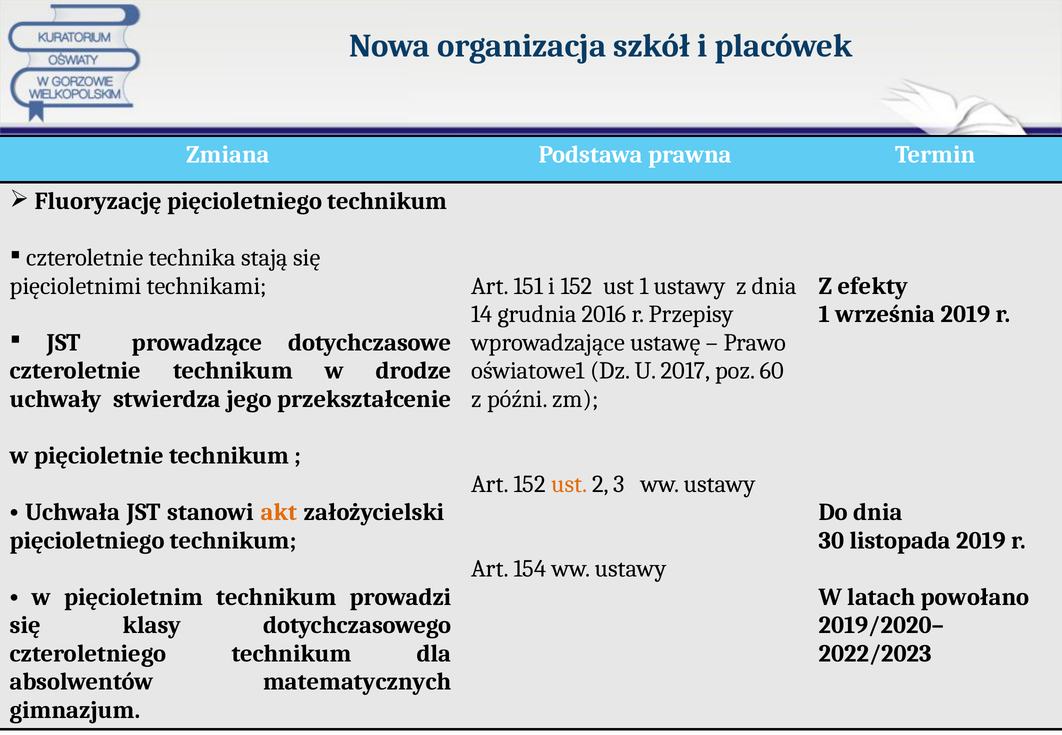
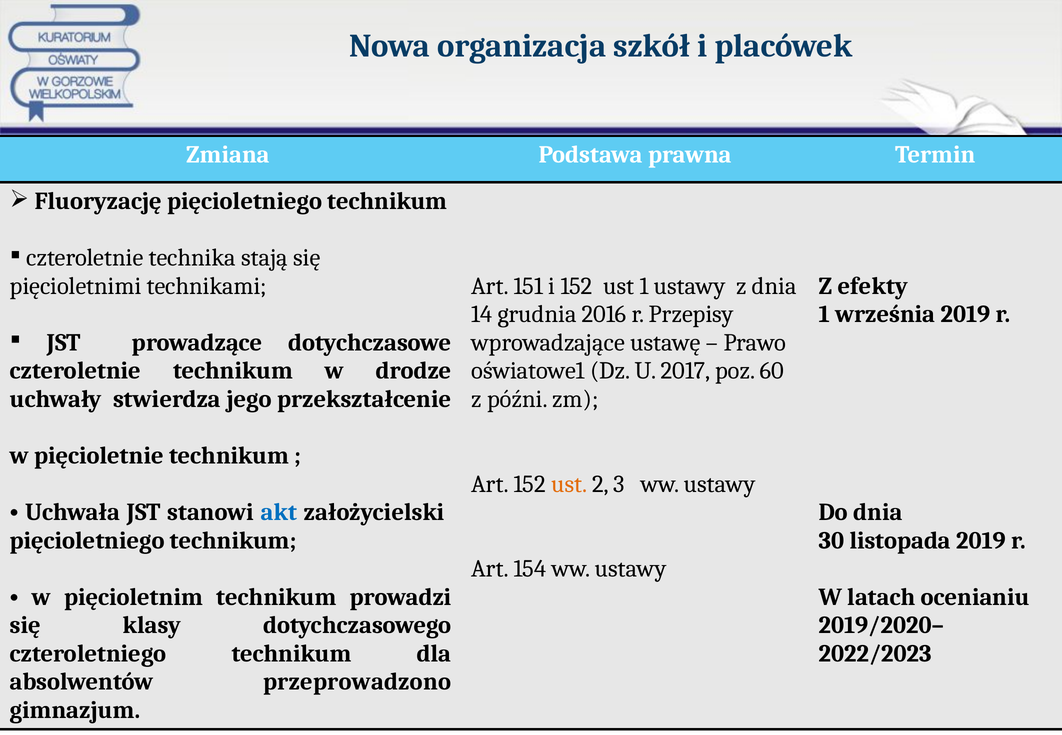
akt colour: orange -> blue
powołano: powołano -> ocenianiu
matematycznych: matematycznych -> przeprowadzono
